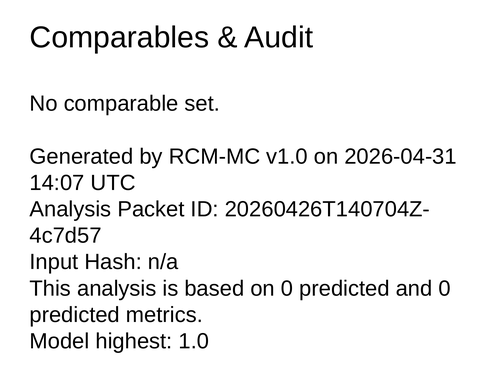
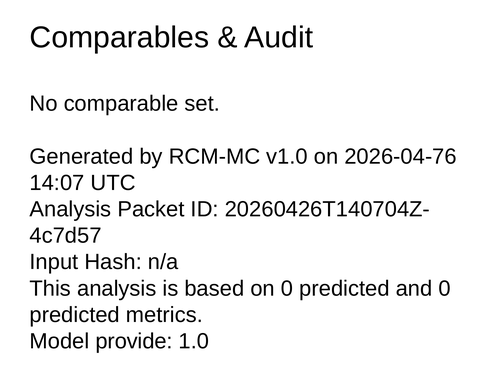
2026-04-31: 2026-04-31 -> 2026-04-76
highest: highest -> provide
